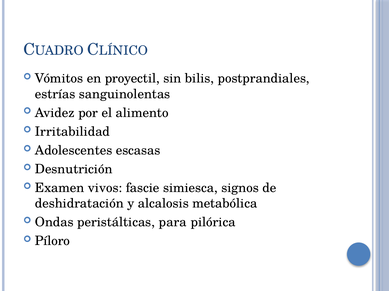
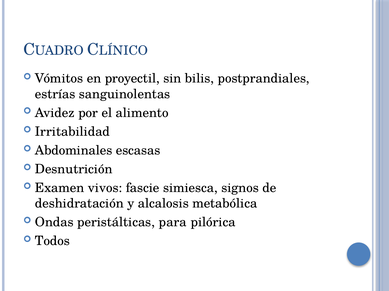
Adolescentes: Adolescentes -> Abdominales
Píloro: Píloro -> Todos
